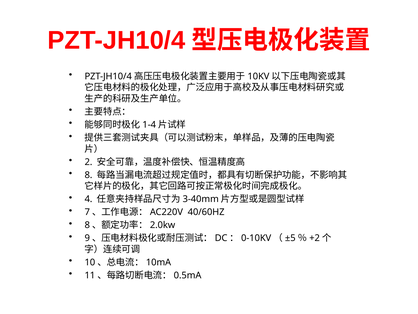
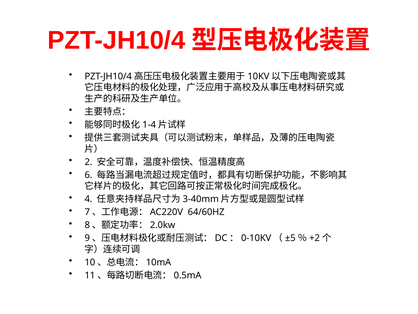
8: 8 -> 6
40/60HZ: 40/60HZ -> 64/60HZ
